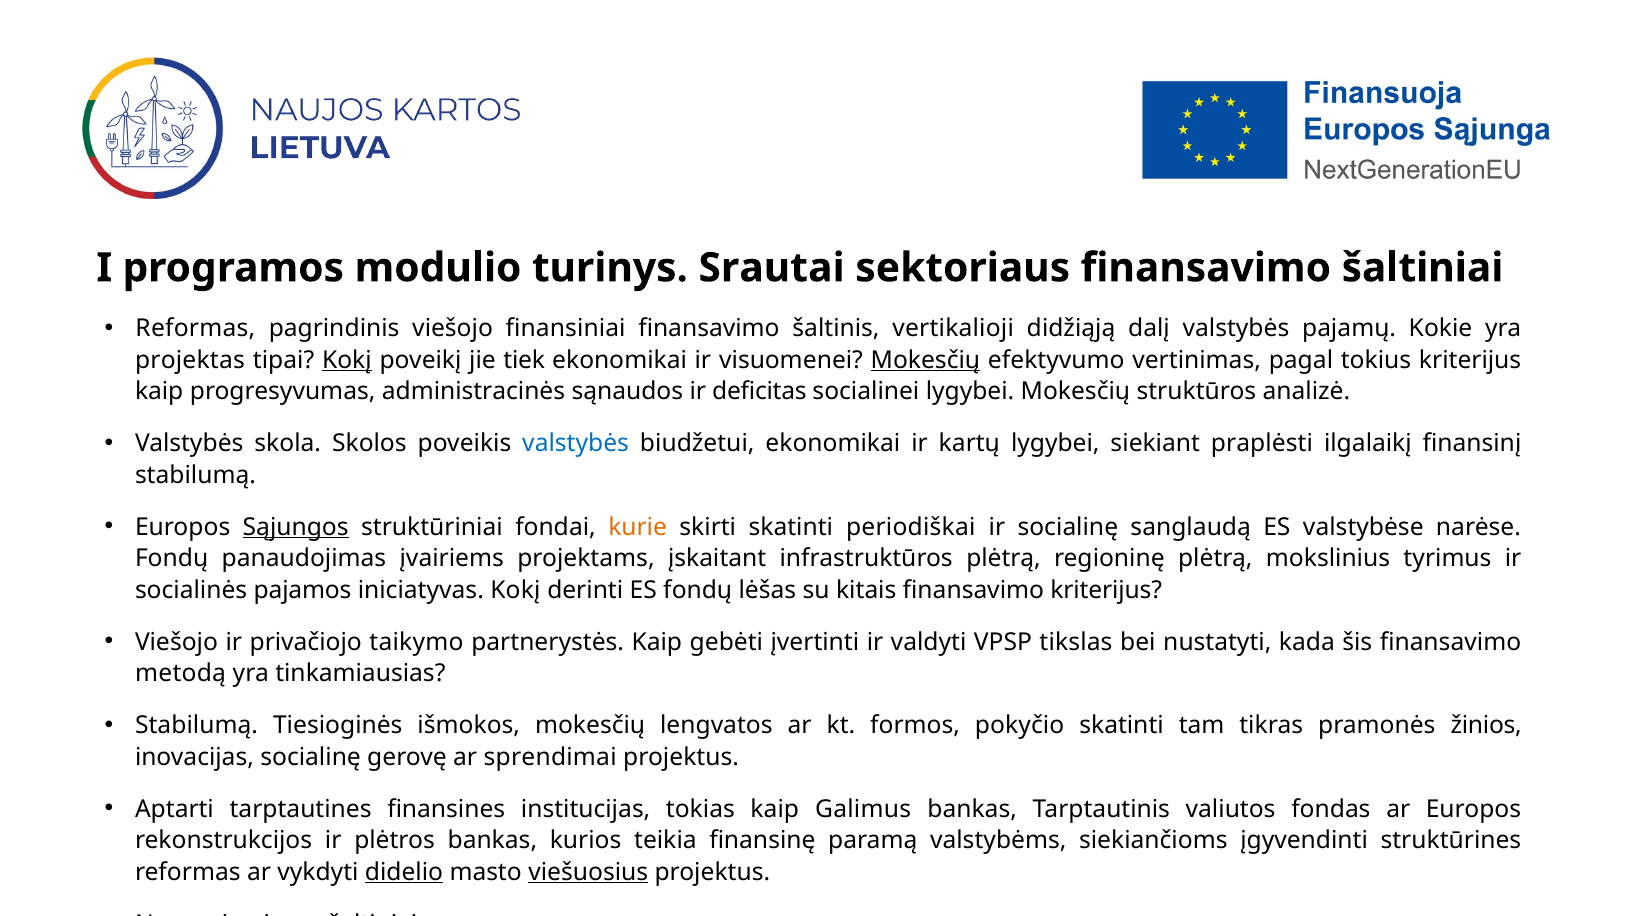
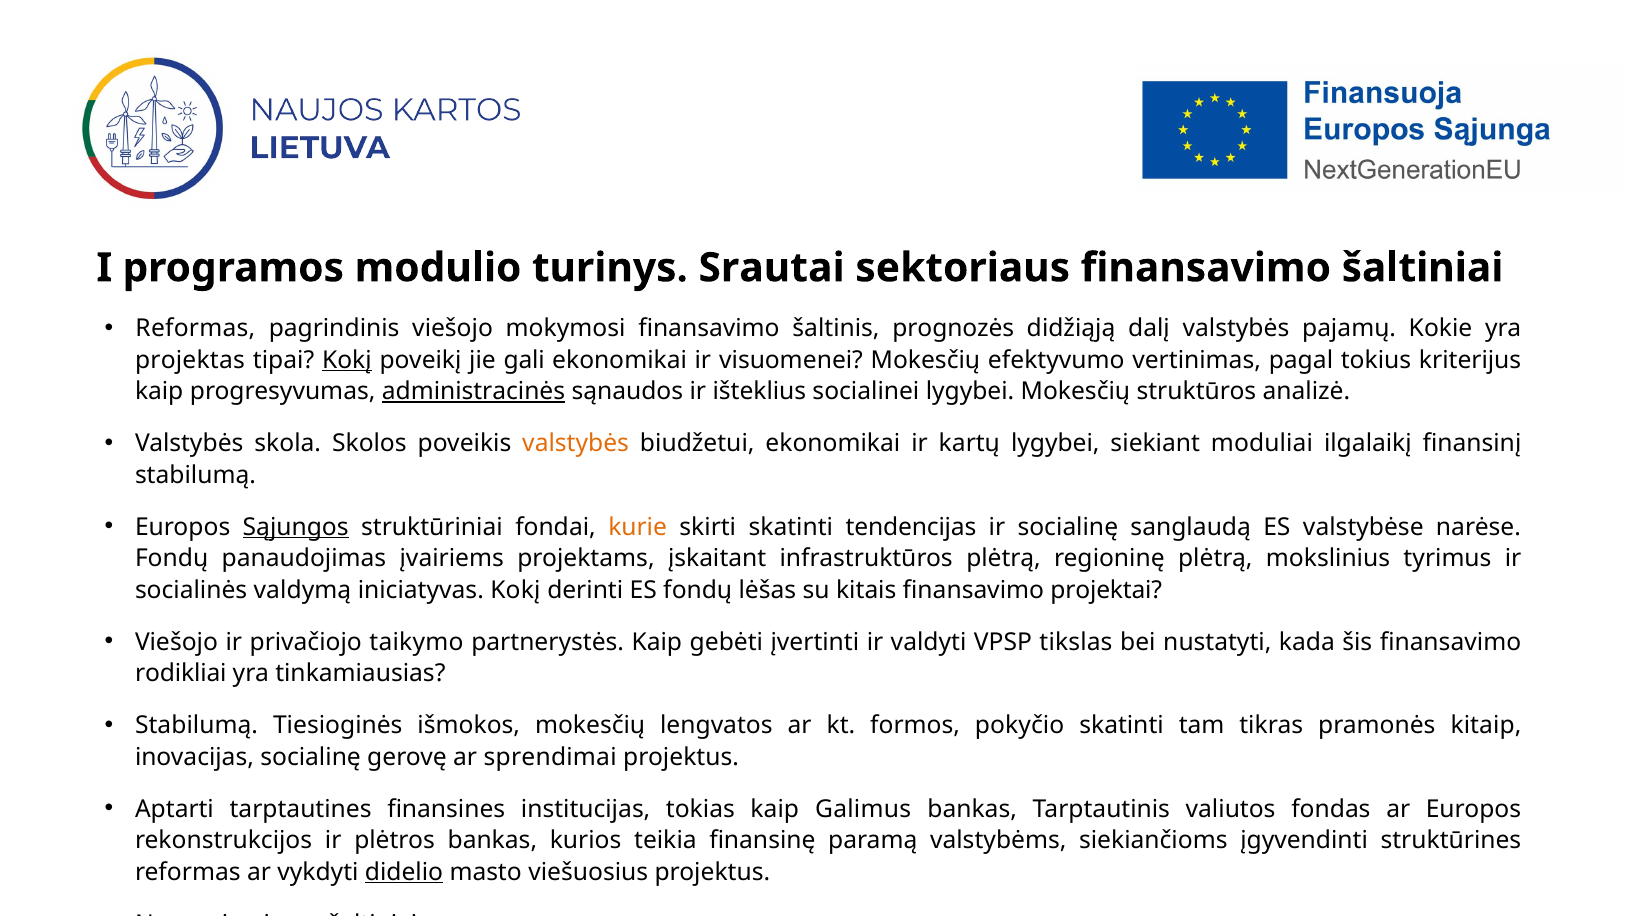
finansiniai: finansiniai -> mokymosi
vertikalioji: vertikalioji -> prognozės
tiek: tiek -> gali
Mokesčių at (925, 360) underline: present -> none
administracinės underline: none -> present
deficitas: deficitas -> išteklius
valstybės at (576, 443) colour: blue -> orange
praplėsti: praplėsti -> moduliai
periodiškai: periodiškai -> tendencijas
pajamos: pajamos -> valdymą
finansavimo kriterijus: kriterijus -> projektai
metodą: metodą -> rodikliai
žinios: žinios -> kitaip
viešuosius underline: present -> none
